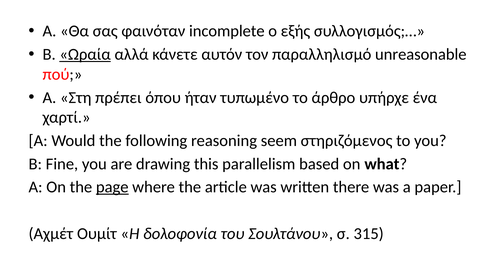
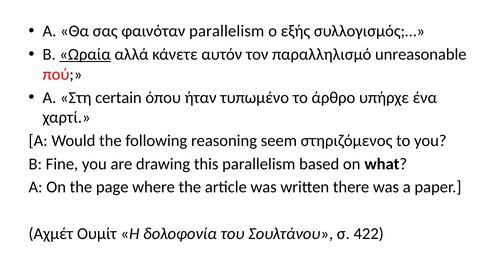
φαινόταν incomplete: incomplete -> parallelism
πρέπει: πρέπει -> certain
page underline: present -> none
315: 315 -> 422
